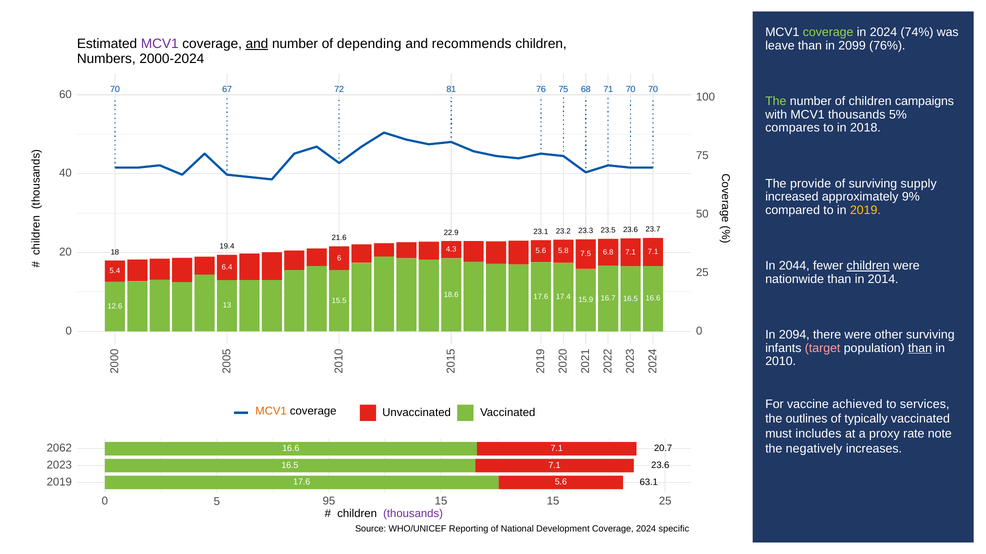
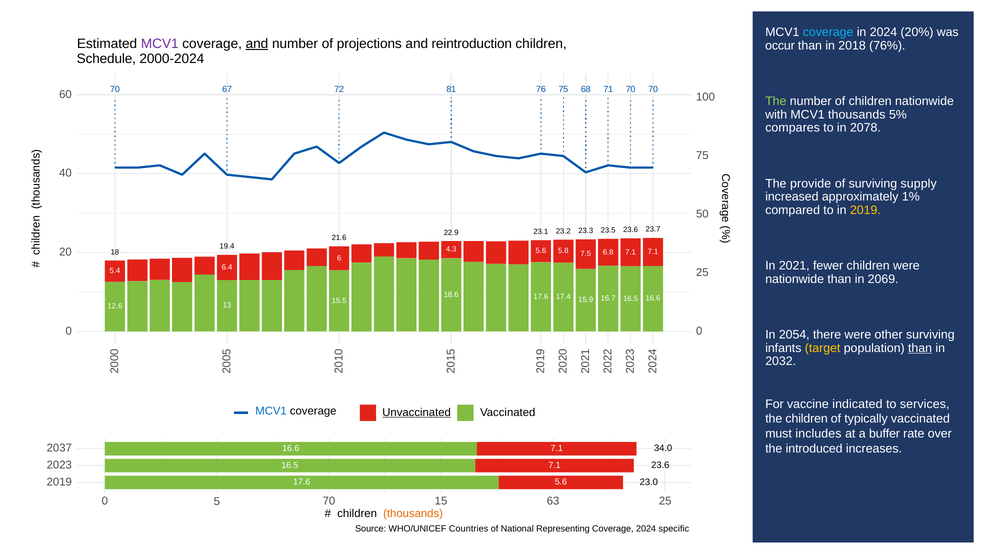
coverage at (828, 32) colour: light green -> light blue
74%: 74% -> 20%
depending: depending -> projections
recommends: recommends -> reintroduction
leave: leave -> occur
2099: 2099 -> 2018
Numbers: Numbers -> Schedule
children campaigns: campaigns -> nationwide
2018: 2018 -> 2078
9%: 9% -> 1%
2044: 2044 -> 2021
children at (868, 266) underline: present -> none
2014: 2014 -> 2069
2094: 2094 -> 2054
target colour: pink -> yellow
2010: 2010 -> 2032
achieved: achieved -> indicated
MCV1 at (271, 412) colour: orange -> blue
Unvaccinated underline: none -> present
the outlines: outlines -> children
proxy: proxy -> buffer
note: note -> over
negatively: negatively -> introduced
2062: 2062 -> 2037
20.7: 20.7 -> 34.0
63.1: 63.1 -> 23.0
5 95: 95 -> 70
15 15: 15 -> 63
thousands at (413, 514) colour: purple -> orange
Reporting: Reporting -> Countries
Development: Development -> Representing
